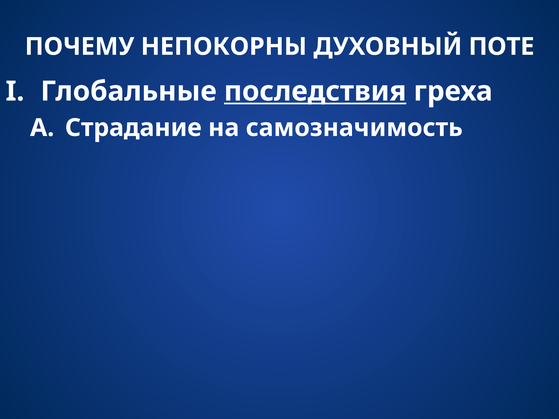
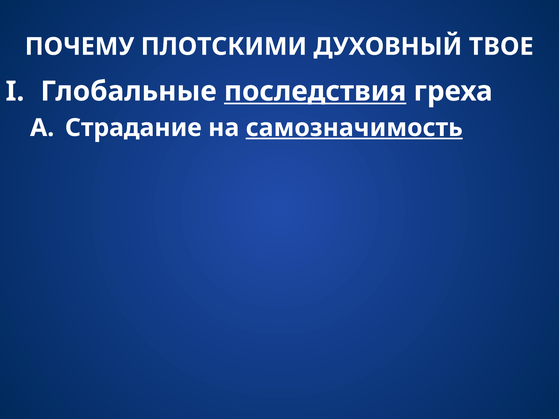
НЕПОКОРНЫ: НЕПОКОРНЫ -> ПЛОТСКИМИ
ПОТЕ: ПОТЕ -> ТВОЕ
самозначимость underline: none -> present
